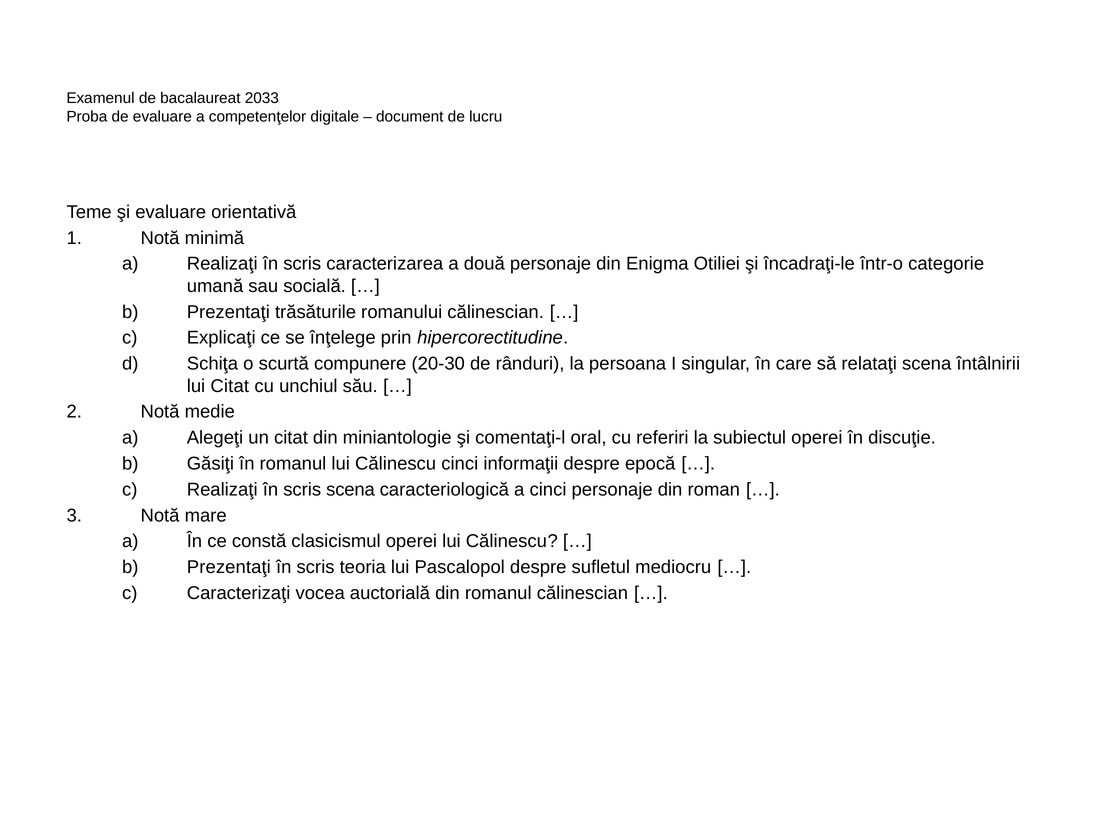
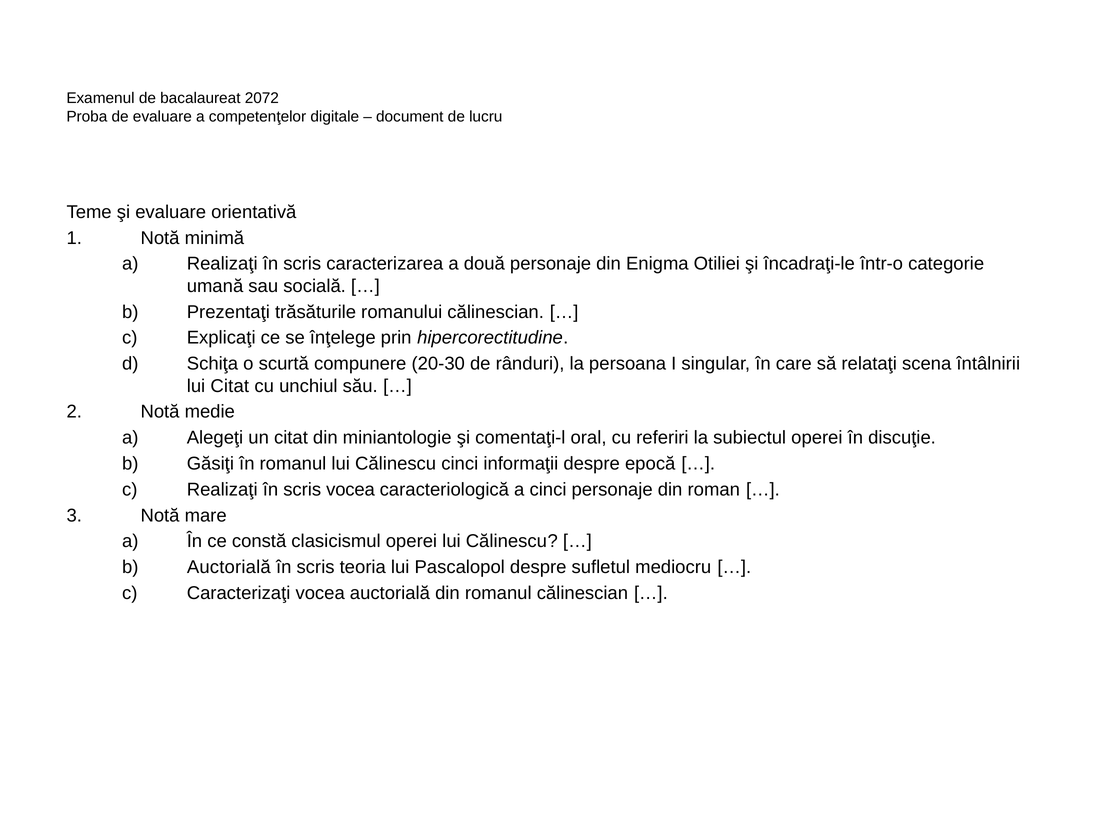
2033: 2033 -> 2072
scris scena: scena -> vocea
Prezentaţi at (229, 568): Prezentaţi -> Auctorială
